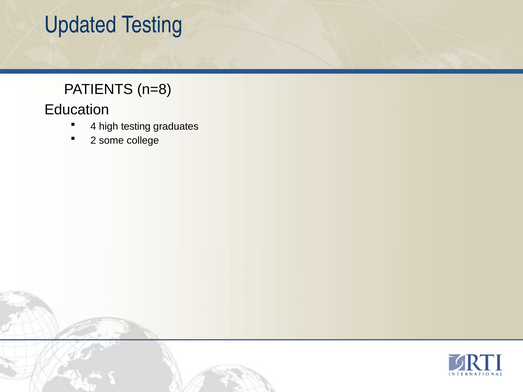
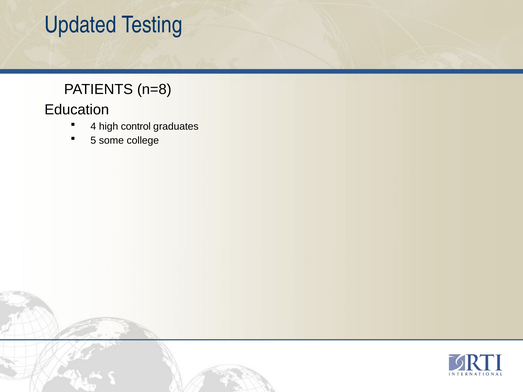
high testing: testing -> control
2: 2 -> 5
